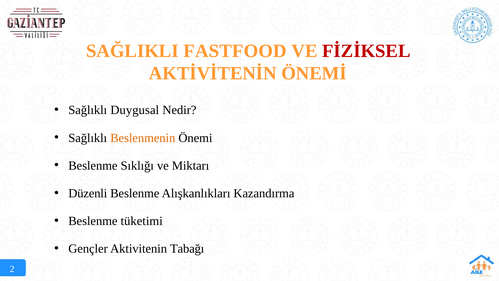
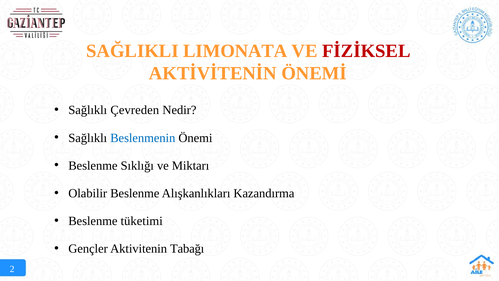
FASTFOOD: FASTFOOD -> LIMONATA
Duygusal: Duygusal -> Çevreden
Beslenmenin colour: orange -> blue
Düzenli: Düzenli -> Olabilir
